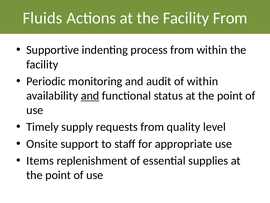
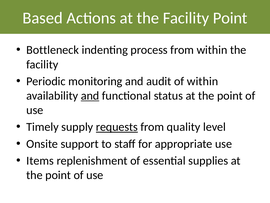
Fluids: Fluids -> Based
Facility From: From -> Point
Supportive: Supportive -> Bottleneck
requests underline: none -> present
